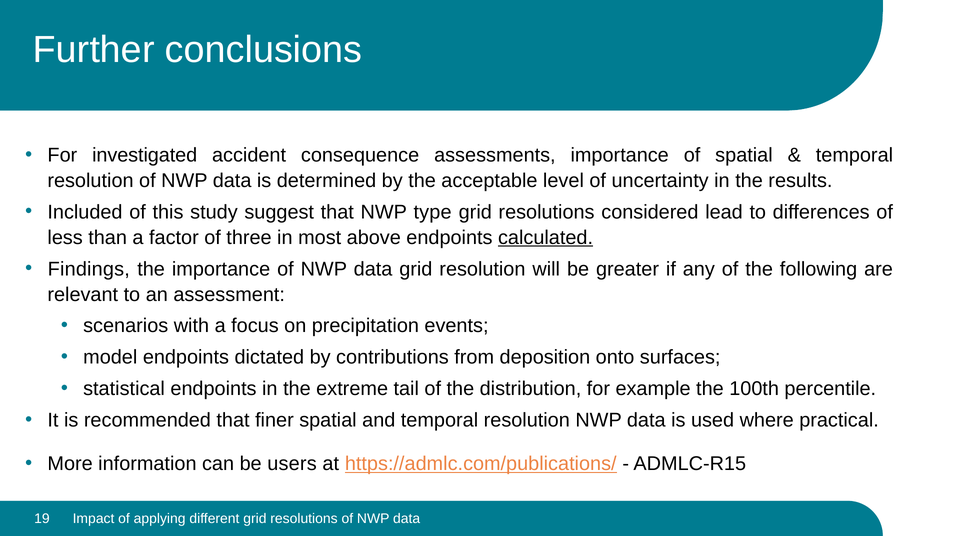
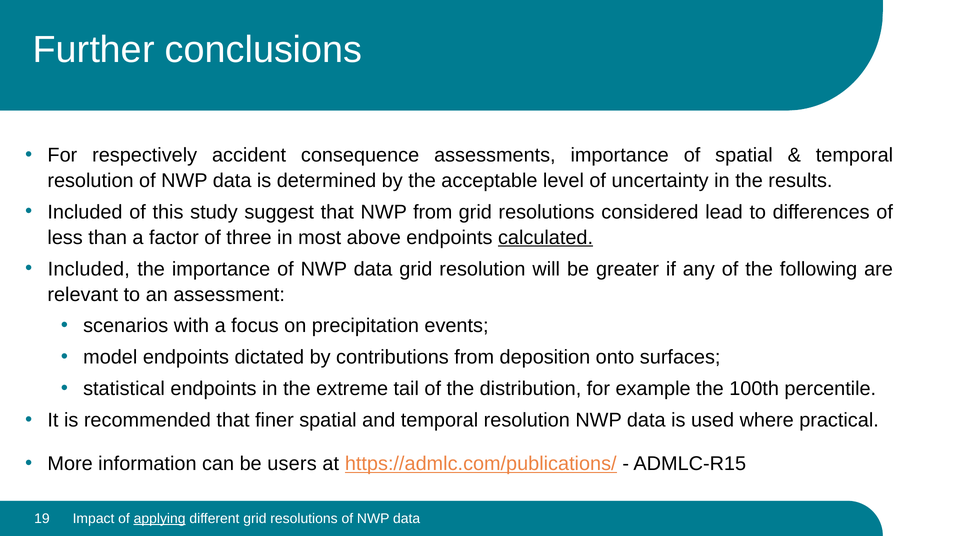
investigated: investigated -> respectively
NWP type: type -> from
Findings at (89, 269): Findings -> Included
applying underline: none -> present
